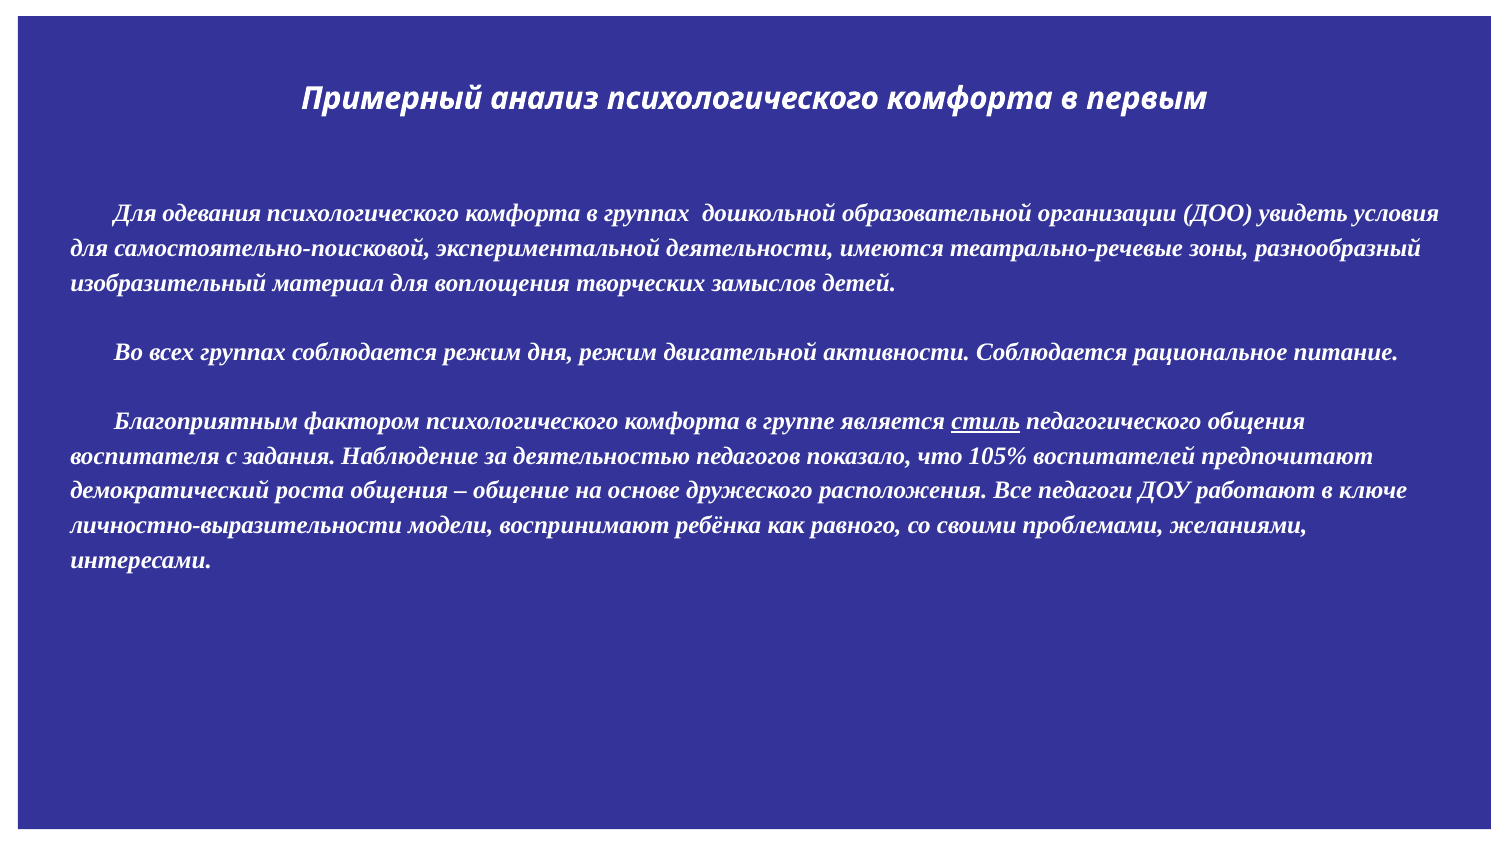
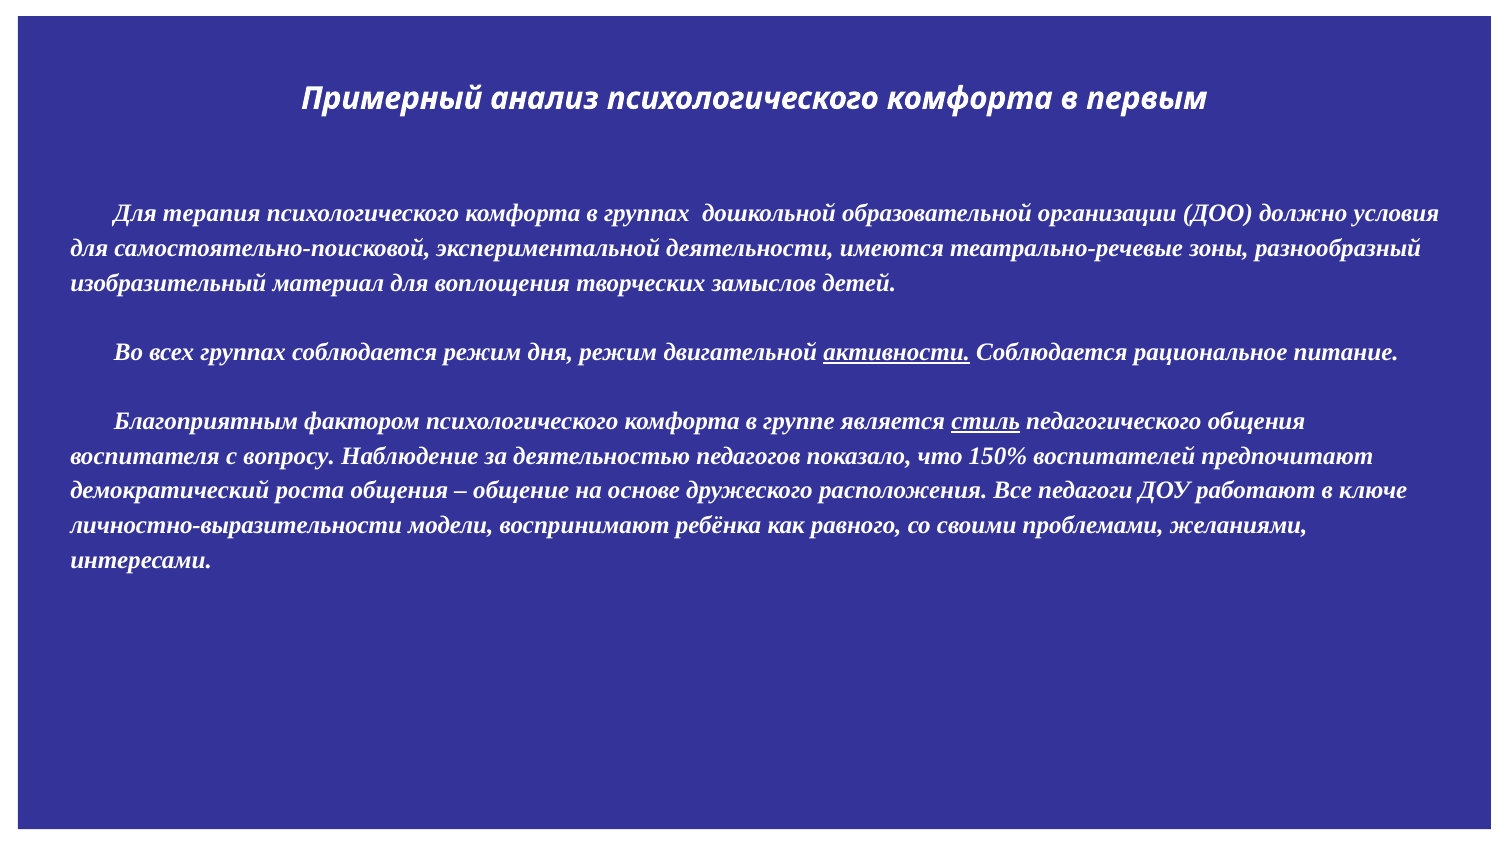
одевания: одевания -> терапия
увидеть: увидеть -> должно
активности underline: none -> present
задания: задания -> вопросу
105%: 105% -> 150%
